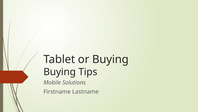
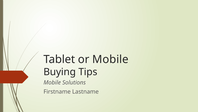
or Buying: Buying -> Mobile
